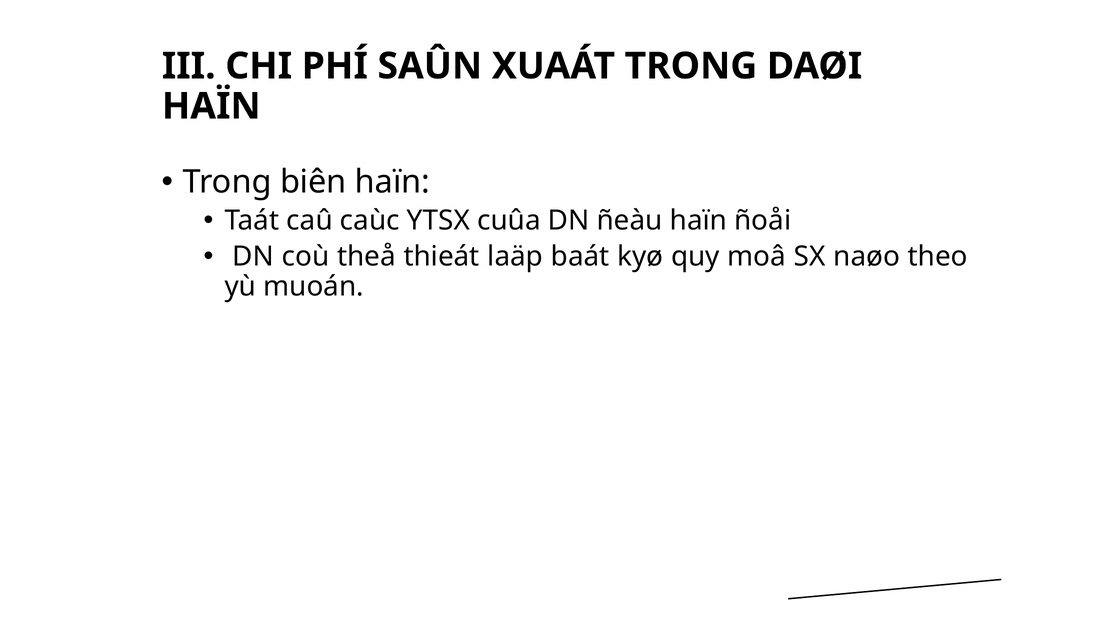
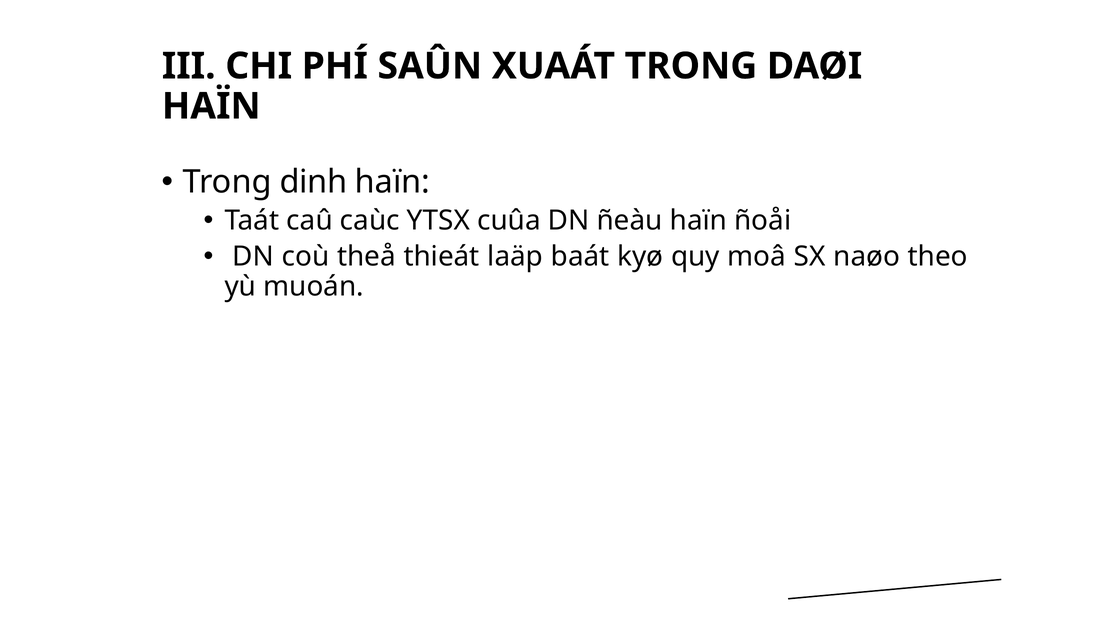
biên: biên -> dinh
